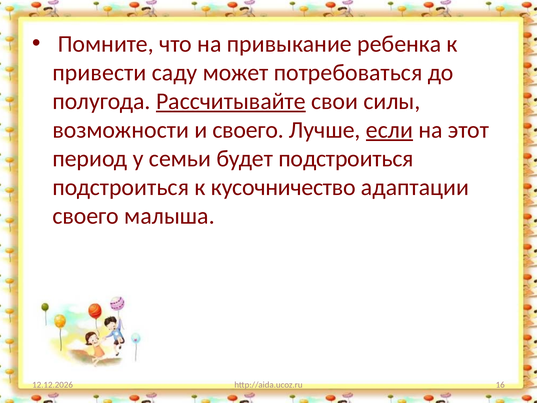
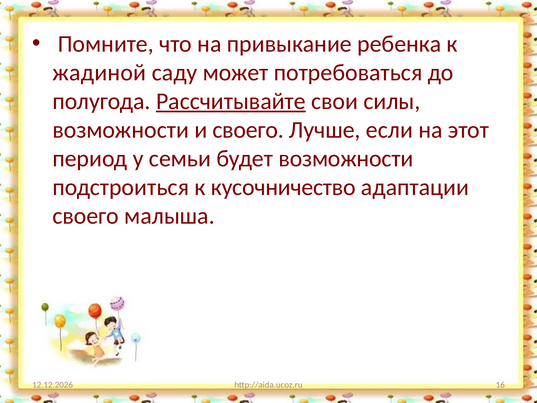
привести: привести -> жадиной
если underline: present -> none
будет подстроиться: подстроиться -> возможности
